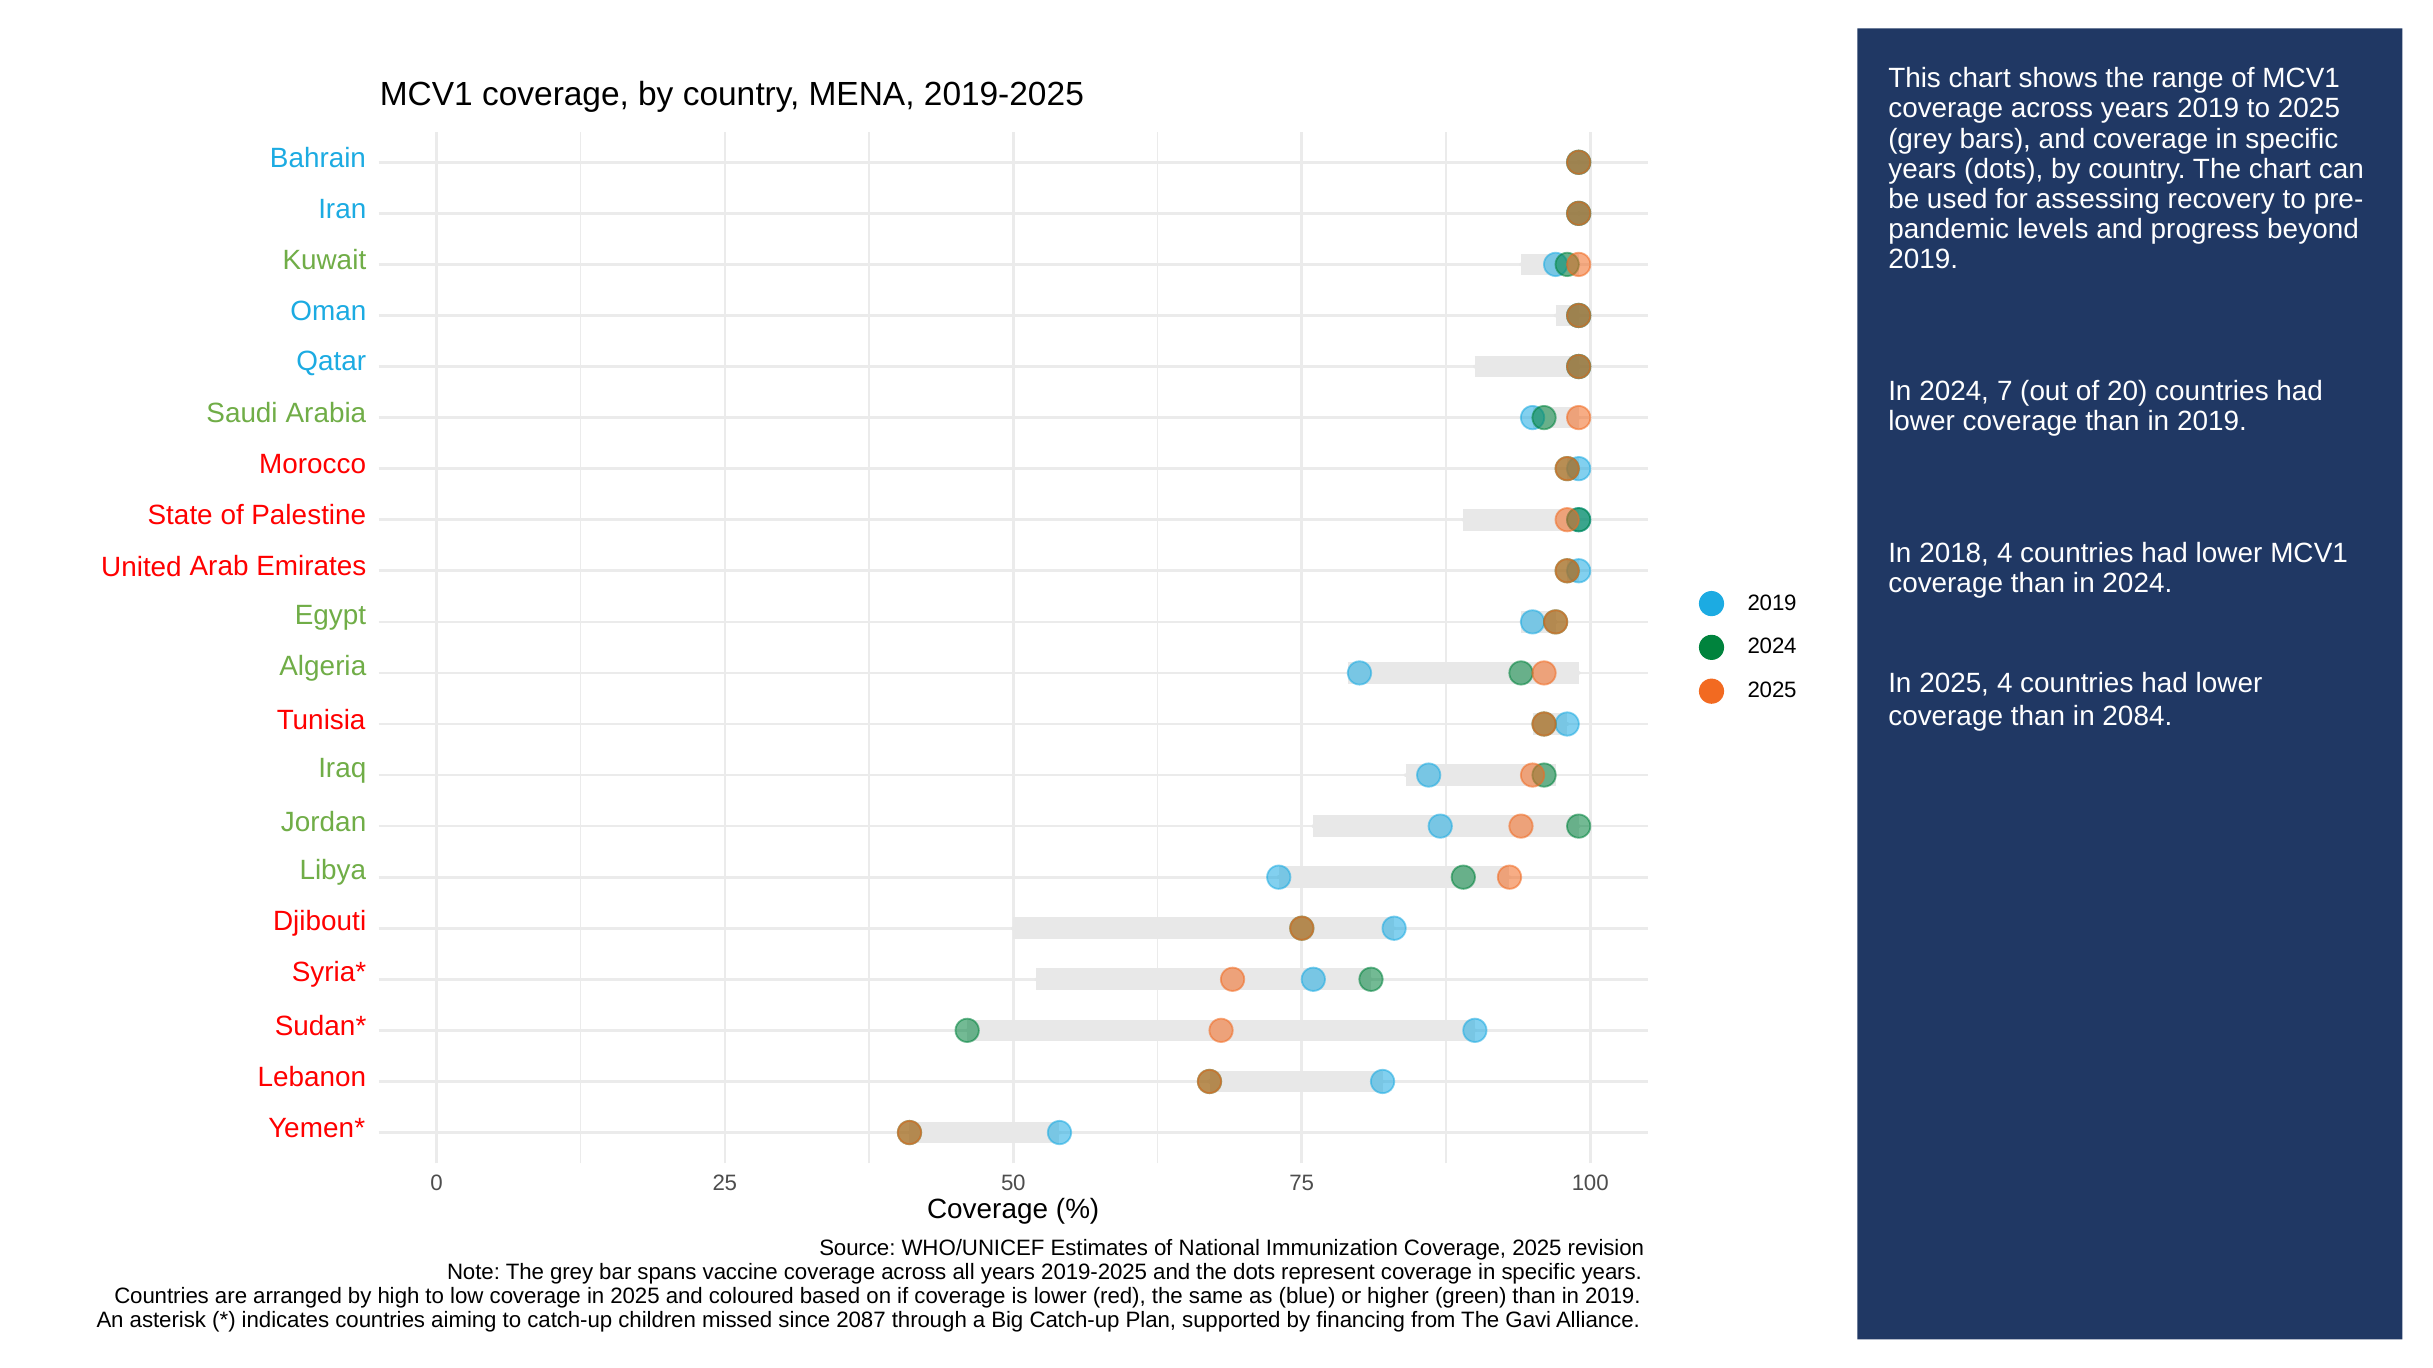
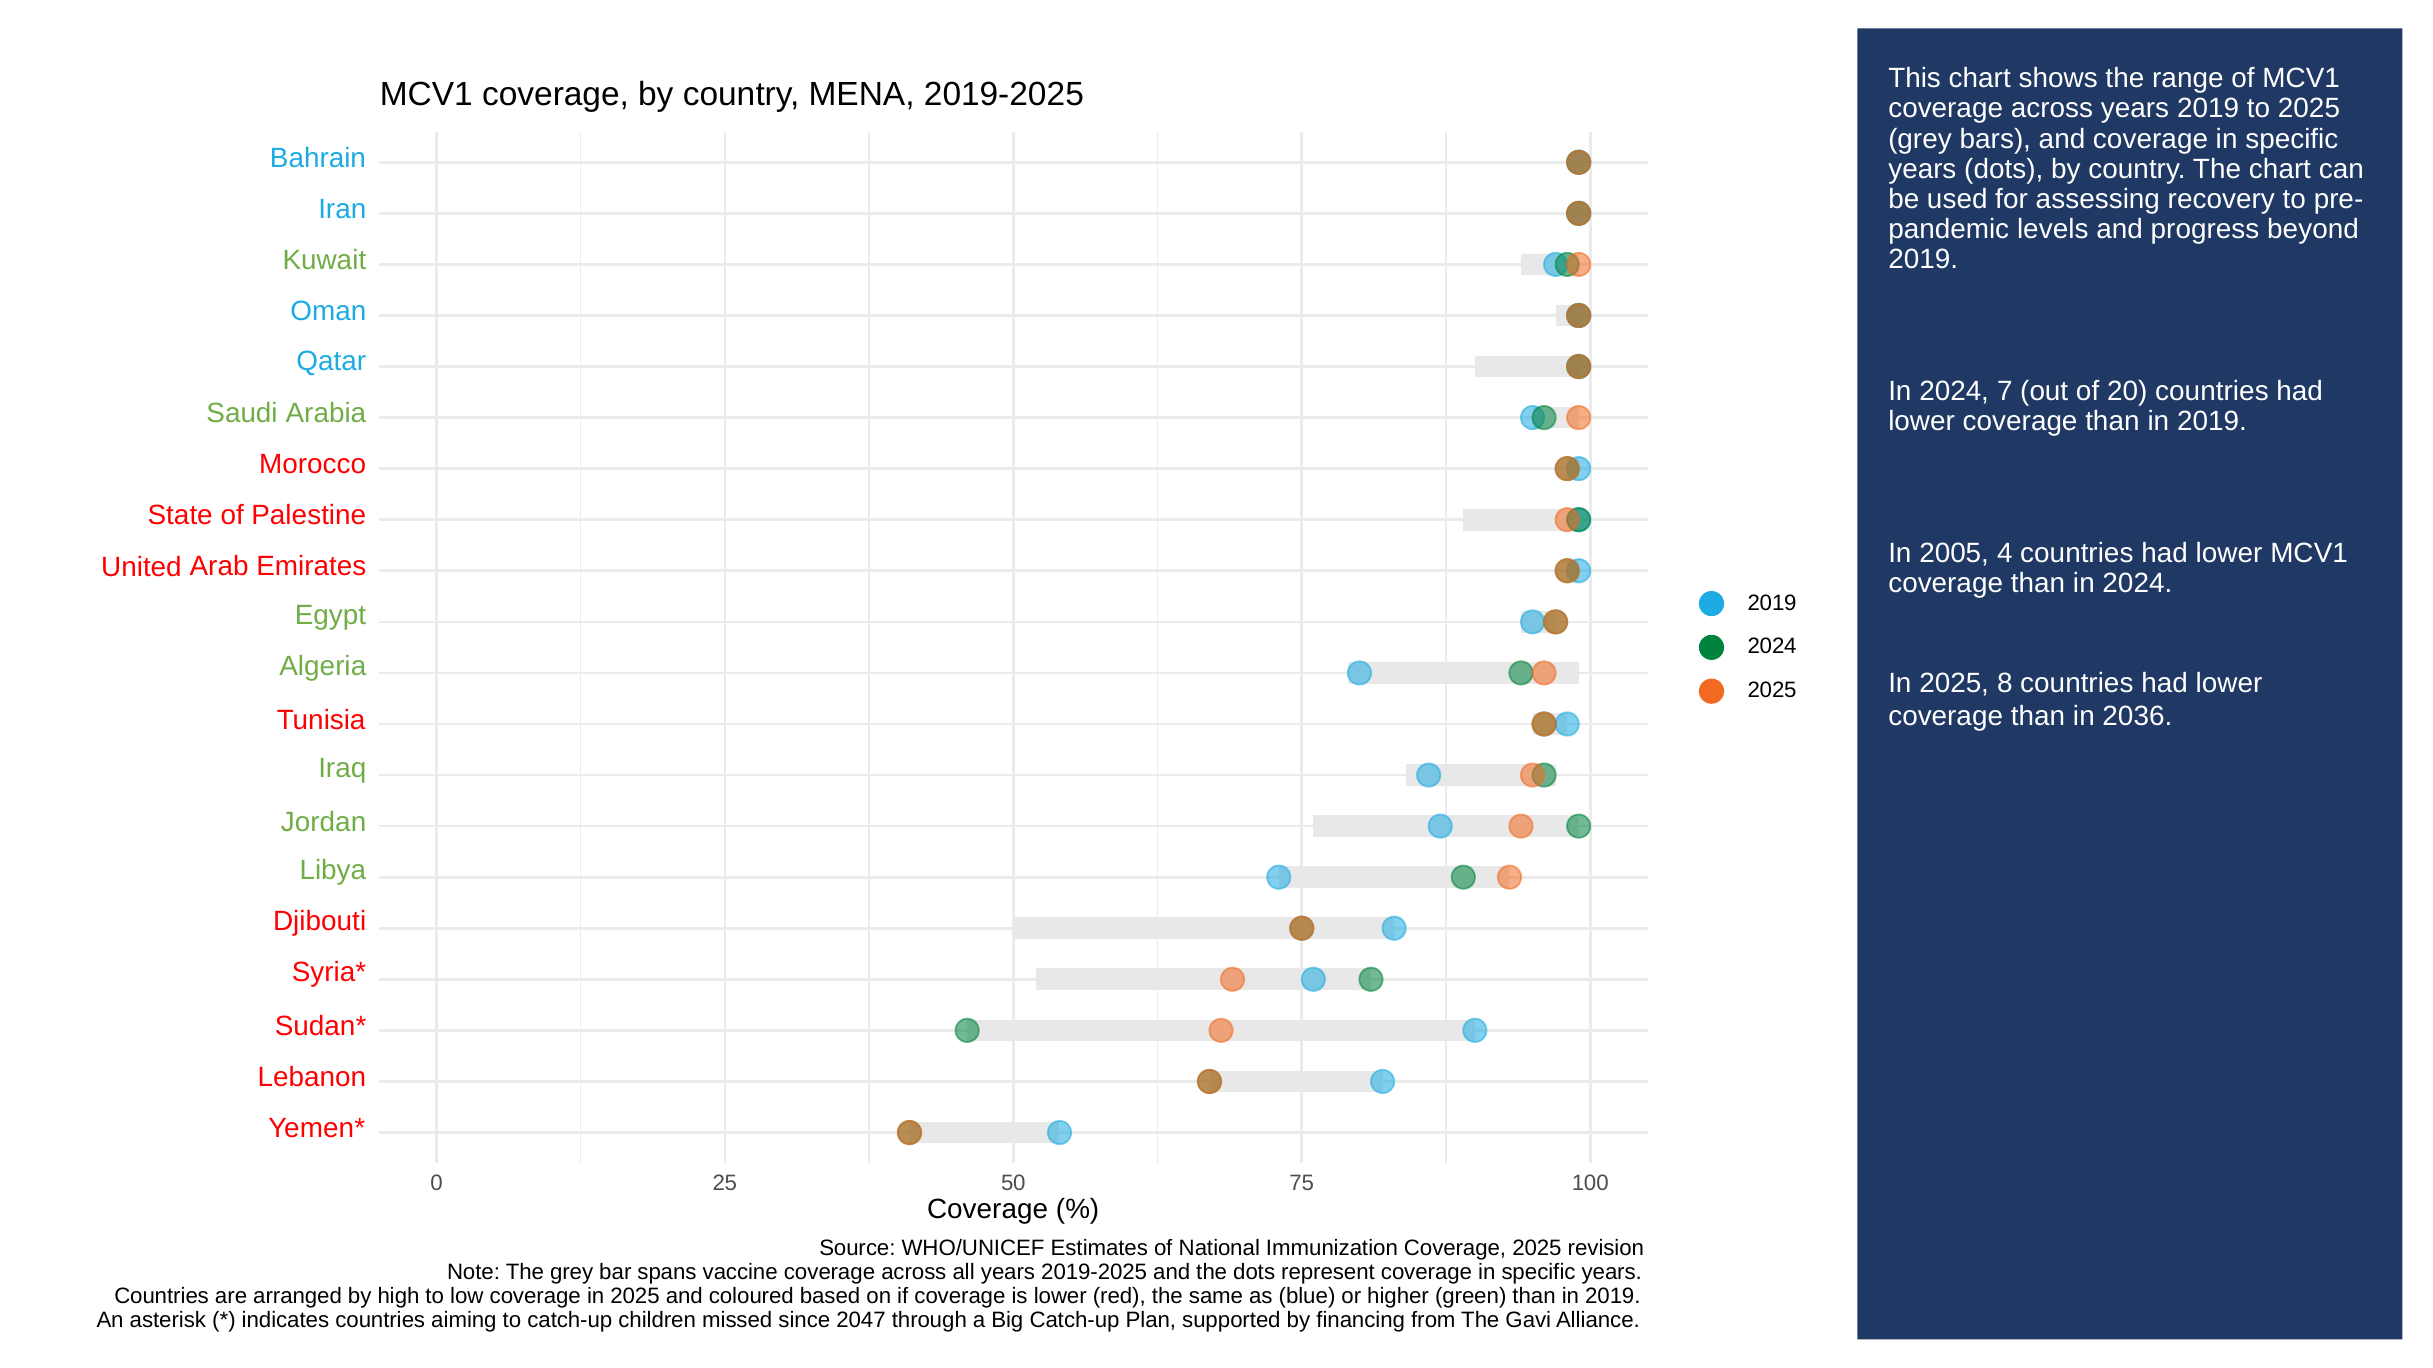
2018: 2018 -> 2005
2025 4: 4 -> 8
2084: 2084 -> 2036
2087: 2087 -> 2047
